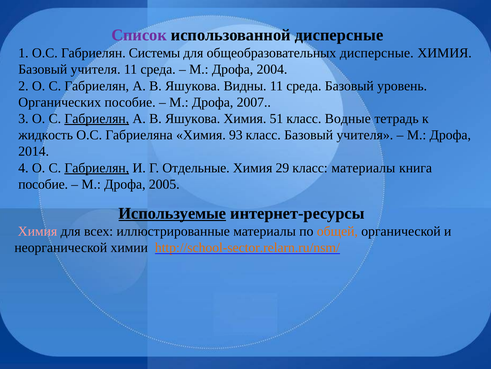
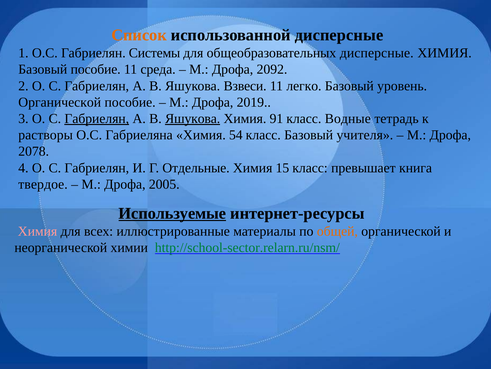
Список colour: purple -> orange
учителя at (96, 69): учителя -> пособие
2004: 2004 -> 2092
Видны: Видны -> Взвеси
среда at (304, 86): среда -> легко
Органических at (60, 102): Органических -> Органической
2007: 2007 -> 2019
Яшукова at (193, 118) underline: none -> present
51: 51 -> 91
жидкость: жидкость -> растворы
93: 93 -> 54
2014: 2014 -> 2078
Габриелян at (97, 168) underline: present -> none
29: 29 -> 15
класс материалы: материалы -> превышает
пособие at (43, 184): пособие -> твердое
http://school-sector.relarn.ru/nsm/ colour: orange -> green
